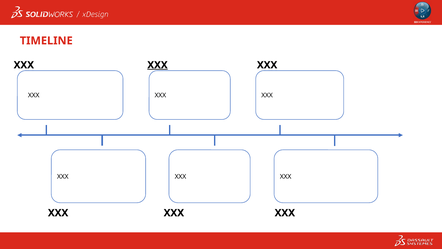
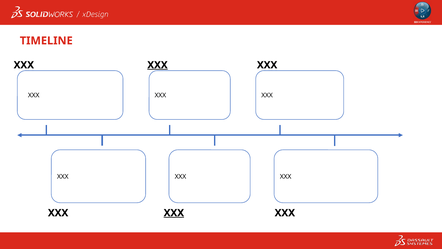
XXX at (174, 213) underline: none -> present
